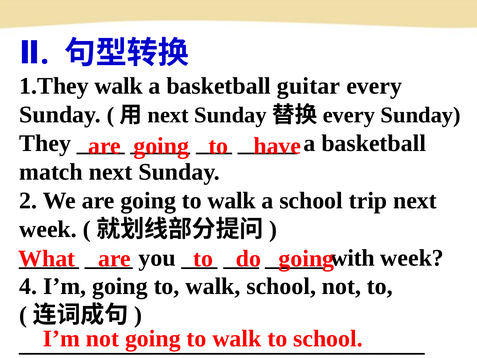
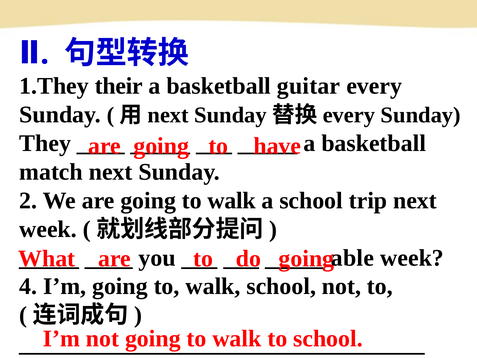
1.They walk: walk -> their
with: with -> able
